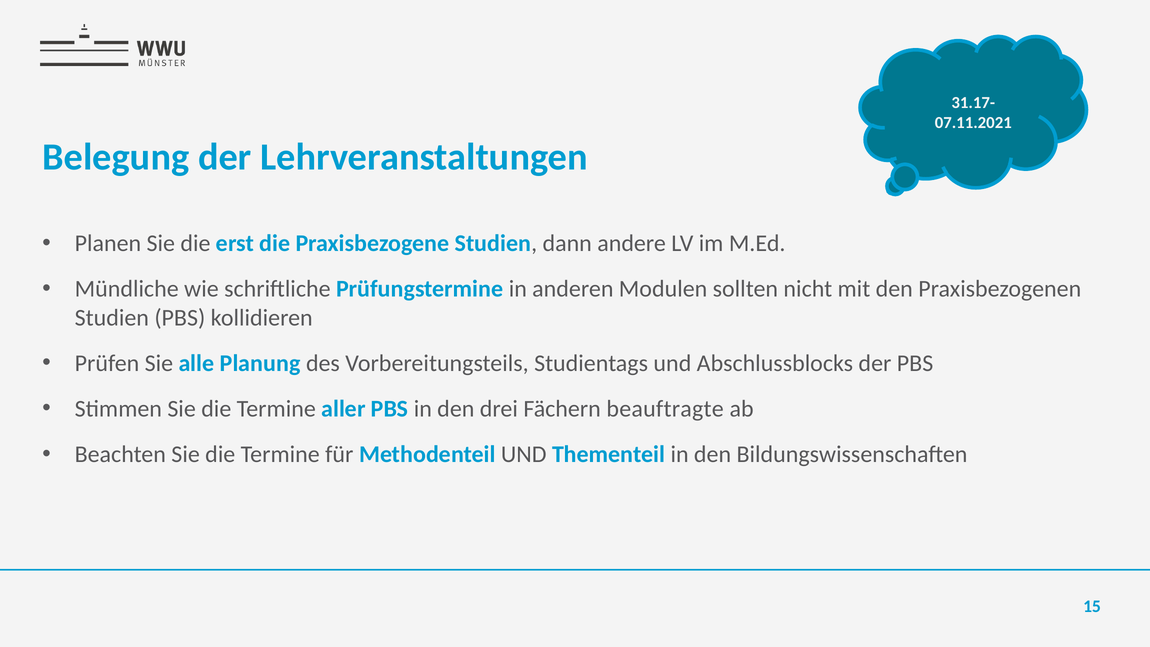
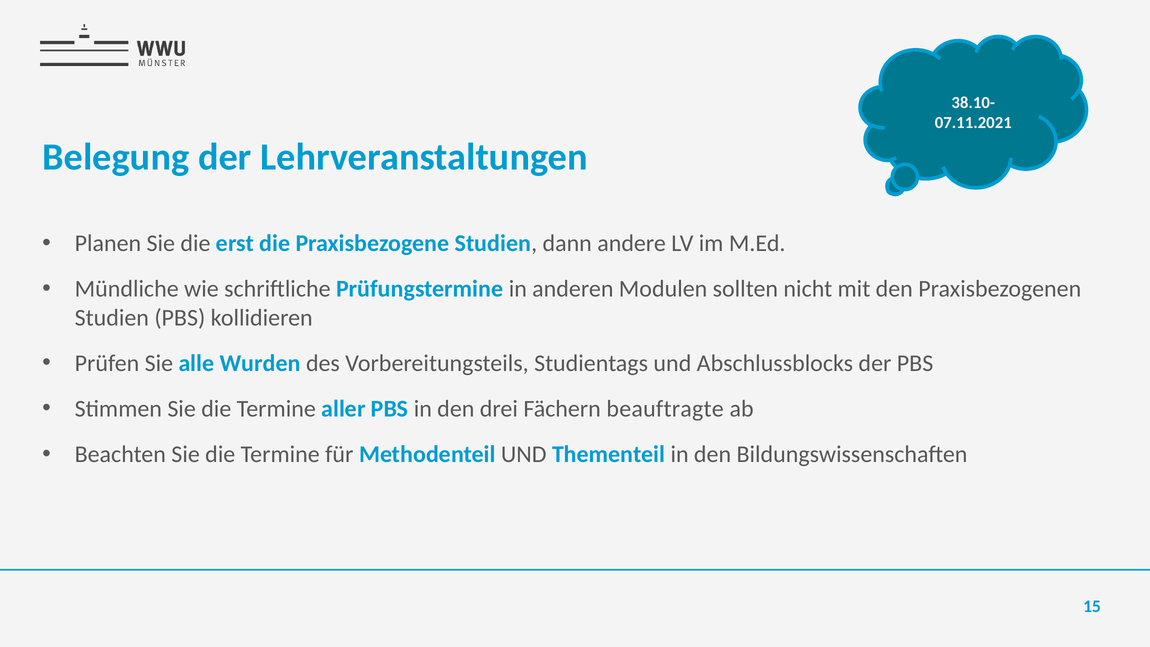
31.17-: 31.17- -> 38.10-
Planung: Planung -> Wurden
